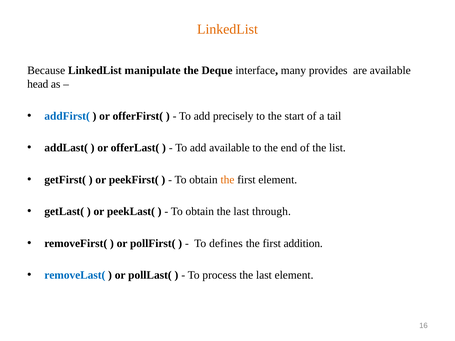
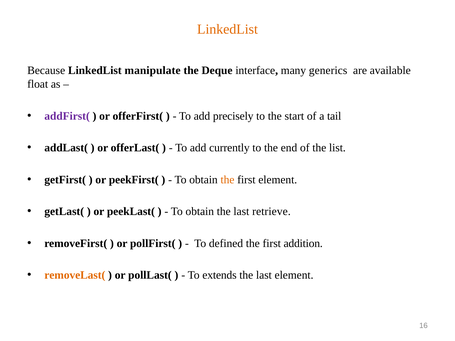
provides: provides -> generics
head: head -> float
addFirst( colour: blue -> purple
add available: available -> currently
through: through -> retrieve
defines: defines -> defined
removeLast( colour: blue -> orange
process: process -> extends
